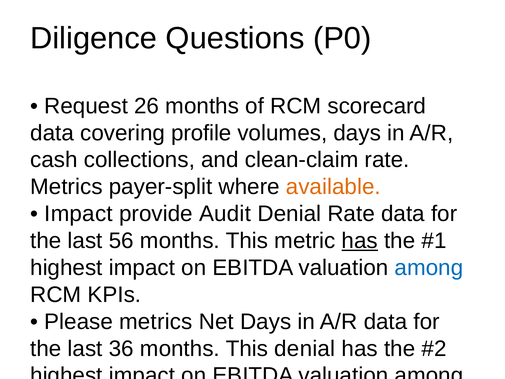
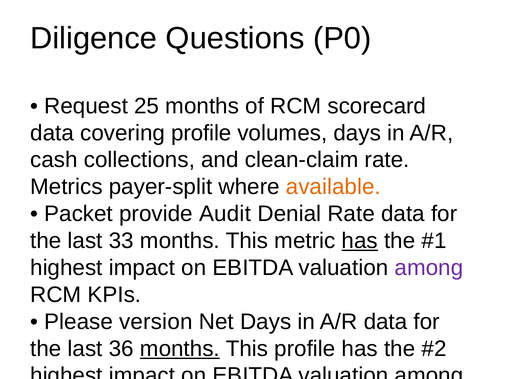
26: 26 -> 25
Impact at (78, 214): Impact -> Packet
56: 56 -> 33
among at (429, 268) colour: blue -> purple
Please metrics: metrics -> version
months at (180, 348) underline: none -> present
This denial: denial -> profile
